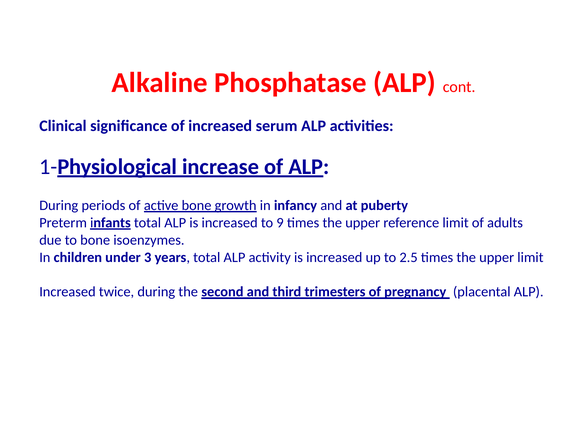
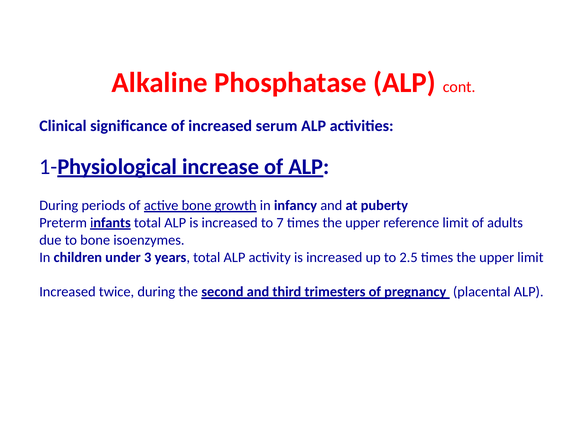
9: 9 -> 7
